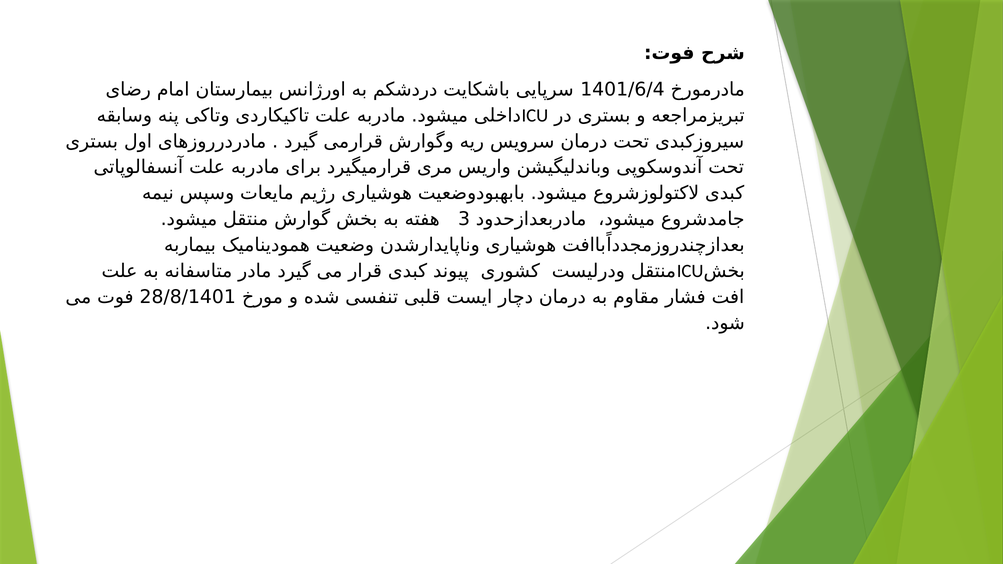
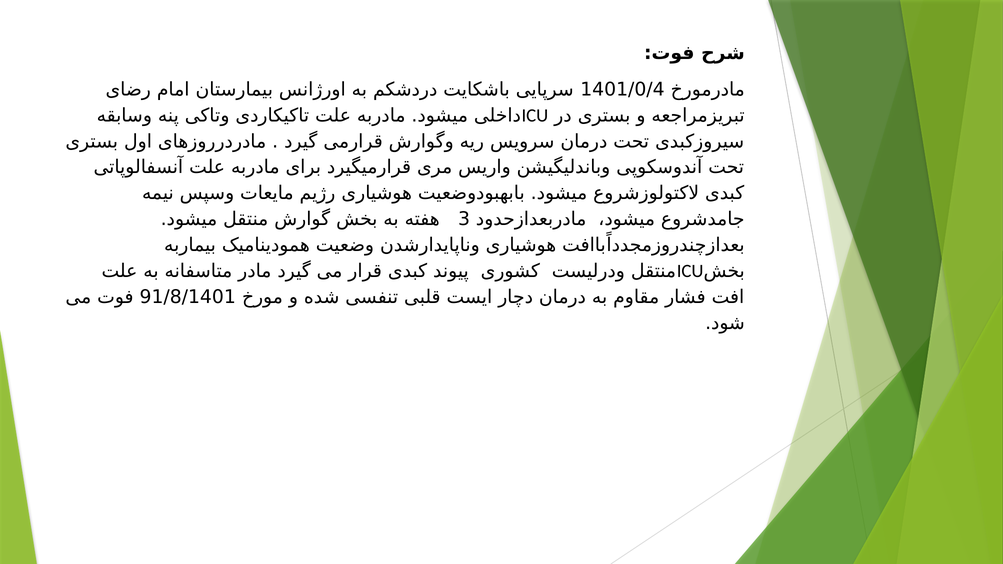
1401/6/4: 1401/6/4 -> 1401/0/4
28/8/1401: 28/8/1401 -> 91/8/1401
